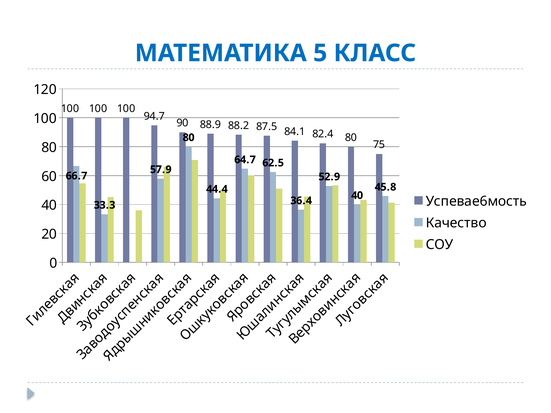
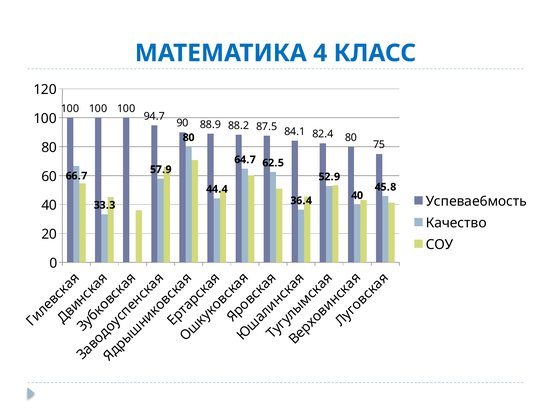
5: 5 -> 4
